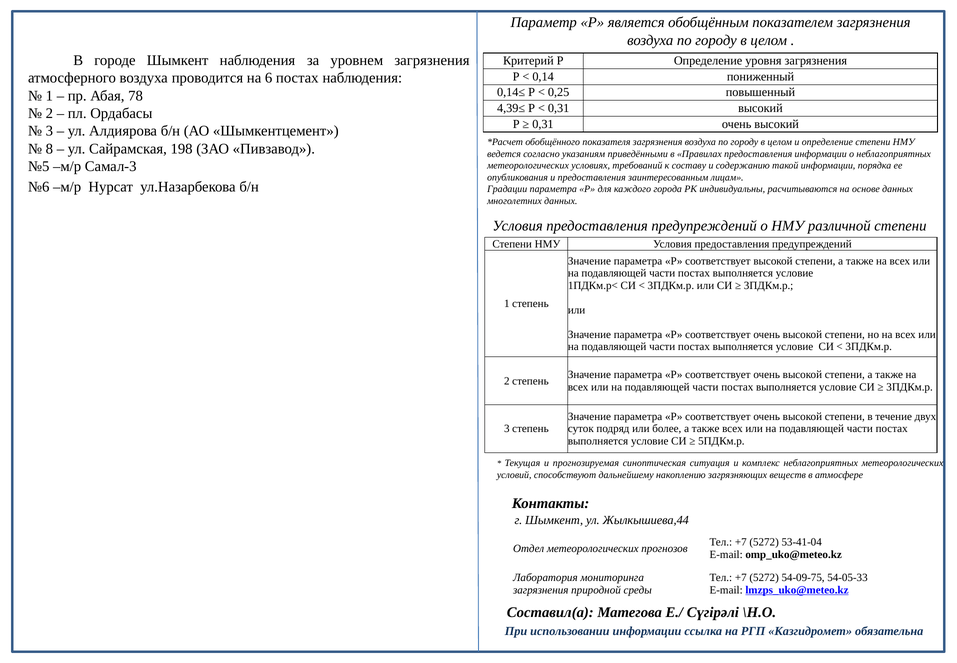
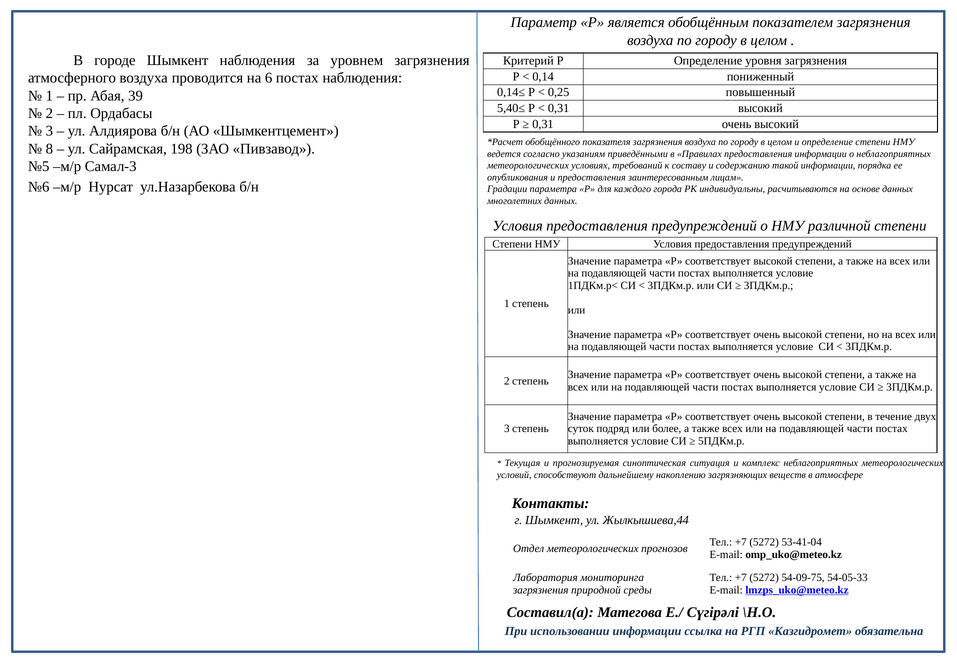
78: 78 -> 39
4,39≤: 4,39≤ -> 5,40≤
